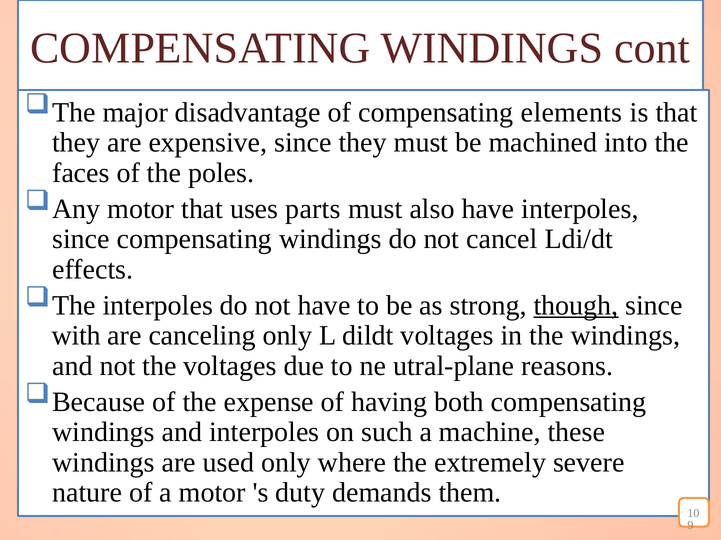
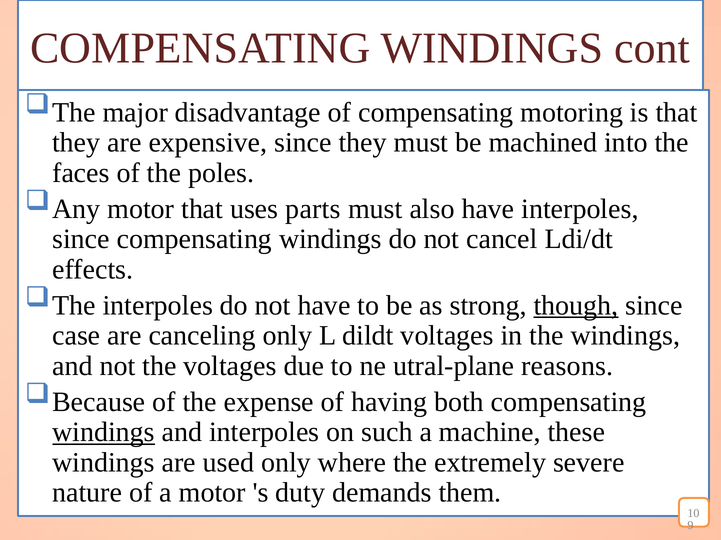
elements: elements -> motoring
with: with -> case
windings at (104, 433) underline: none -> present
